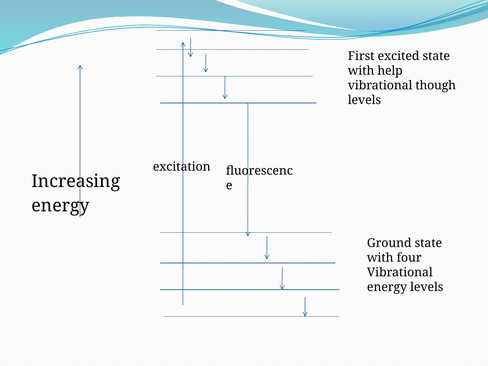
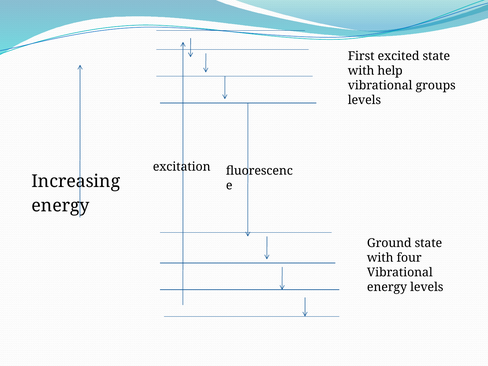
though: though -> groups
